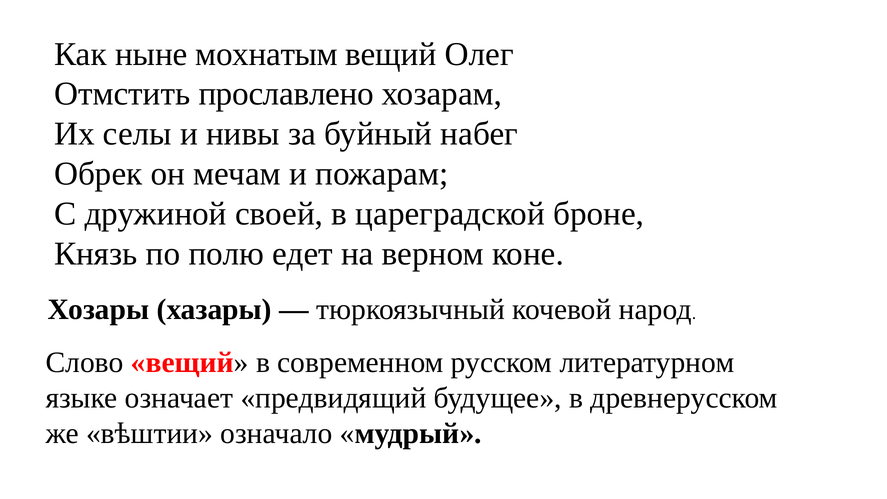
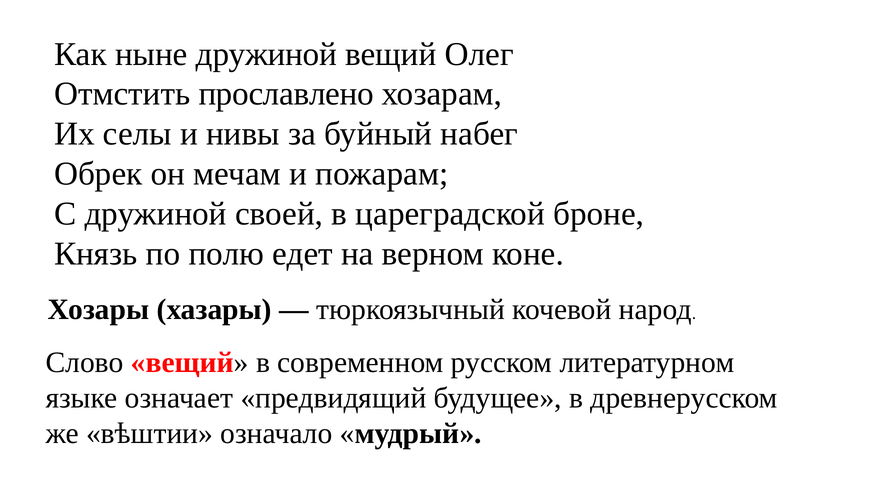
ныне мохнатым: мохнатым -> дружиной
